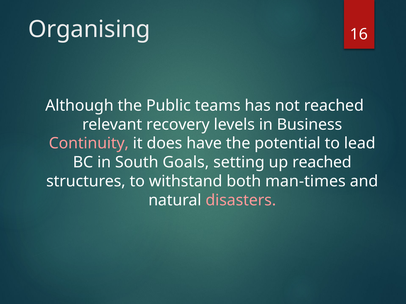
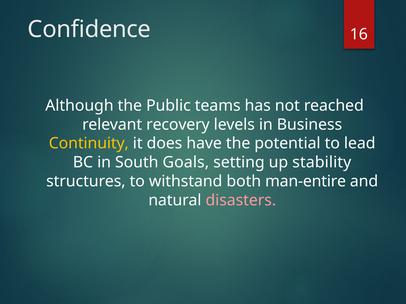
Organising: Organising -> Confidence
Continuity colour: pink -> yellow
up reached: reached -> stability
man-times: man-times -> man-entire
